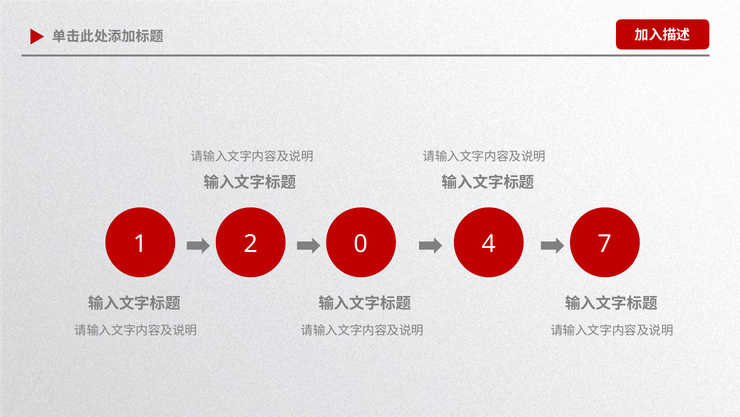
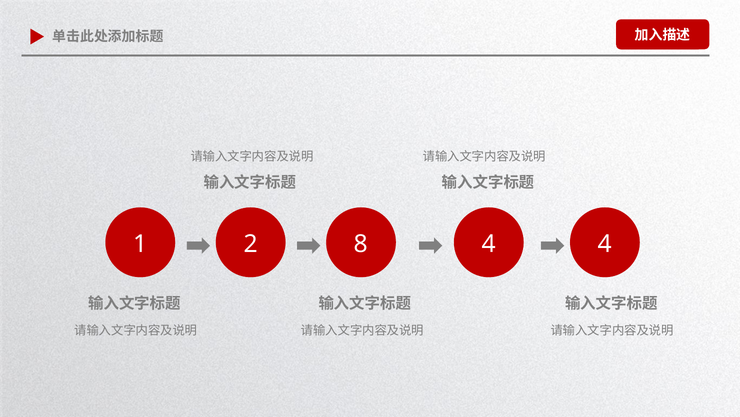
0: 0 -> 8
4 7: 7 -> 4
